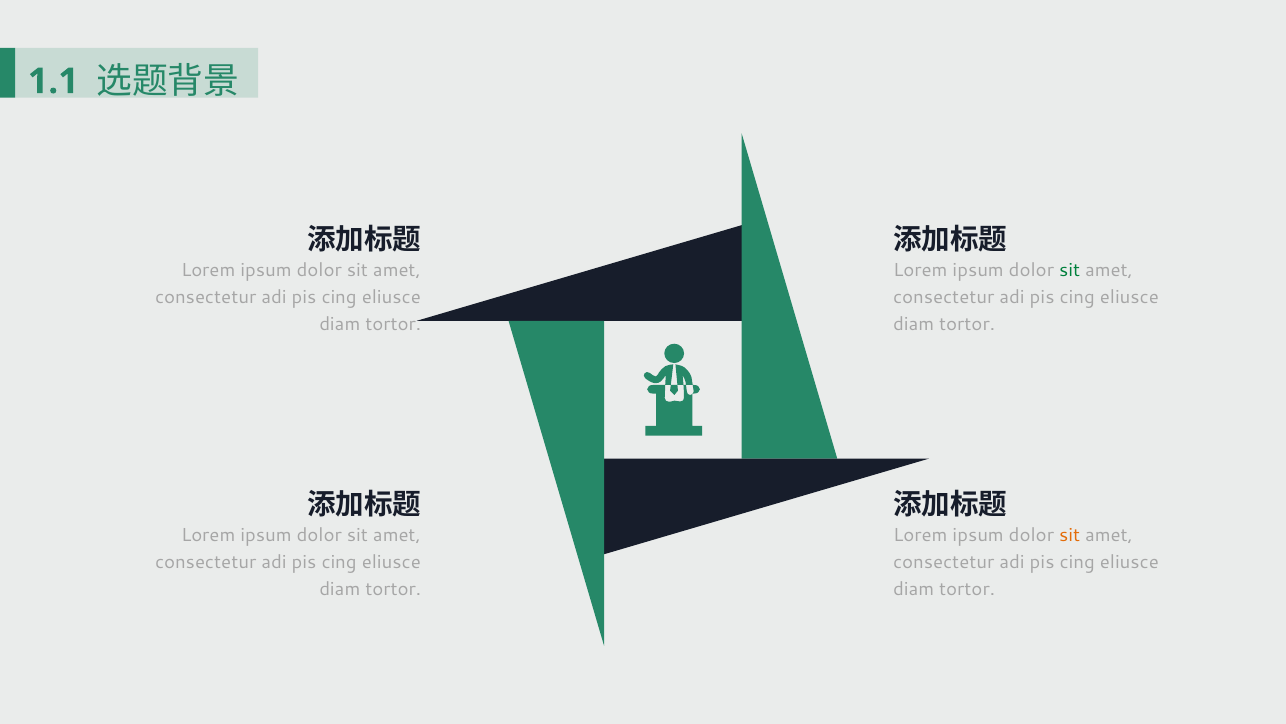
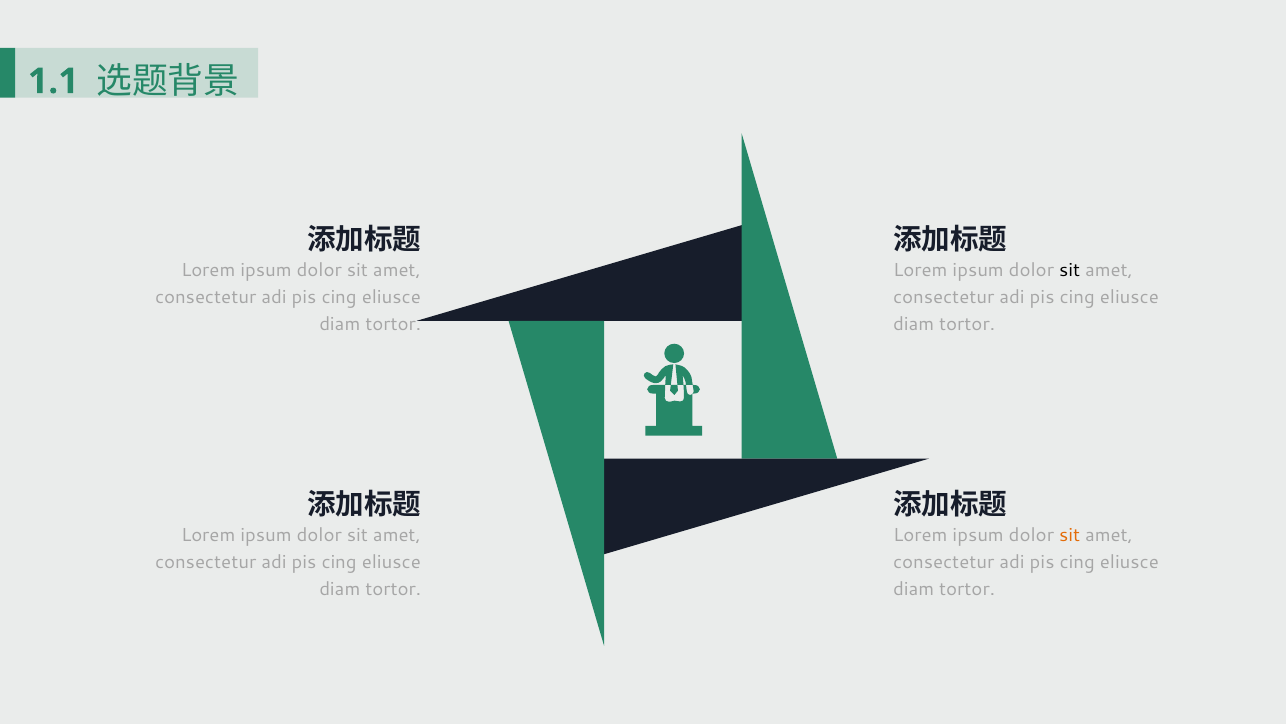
sit at (1070, 270) colour: green -> black
